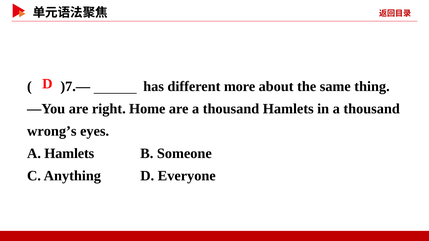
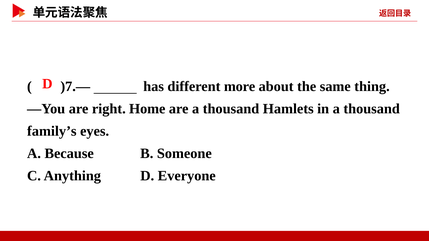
wrong’s: wrong’s -> family’s
A Hamlets: Hamlets -> Because
